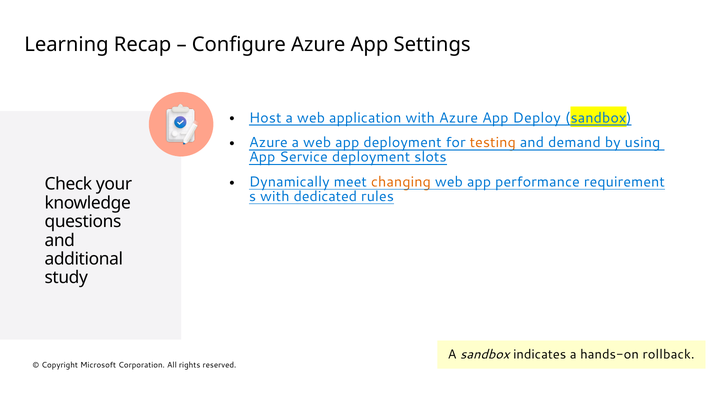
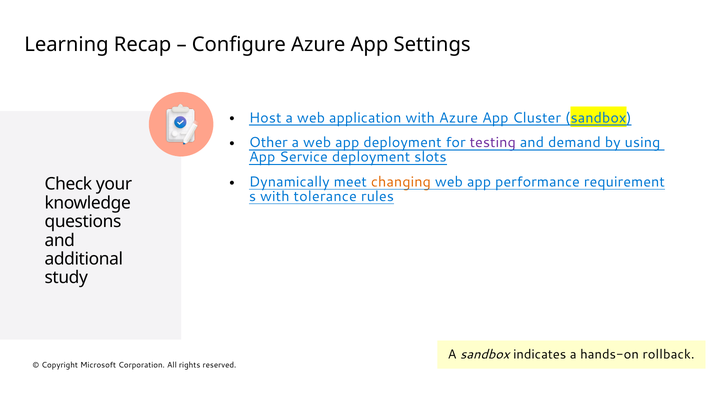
Deploy: Deploy -> Cluster
Azure at (268, 143): Azure -> Other
testing colour: orange -> purple
dedicated: dedicated -> tolerance
